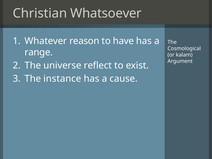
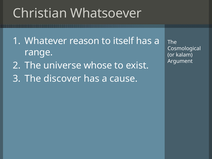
have: have -> itself
reflect: reflect -> whose
instance: instance -> discover
